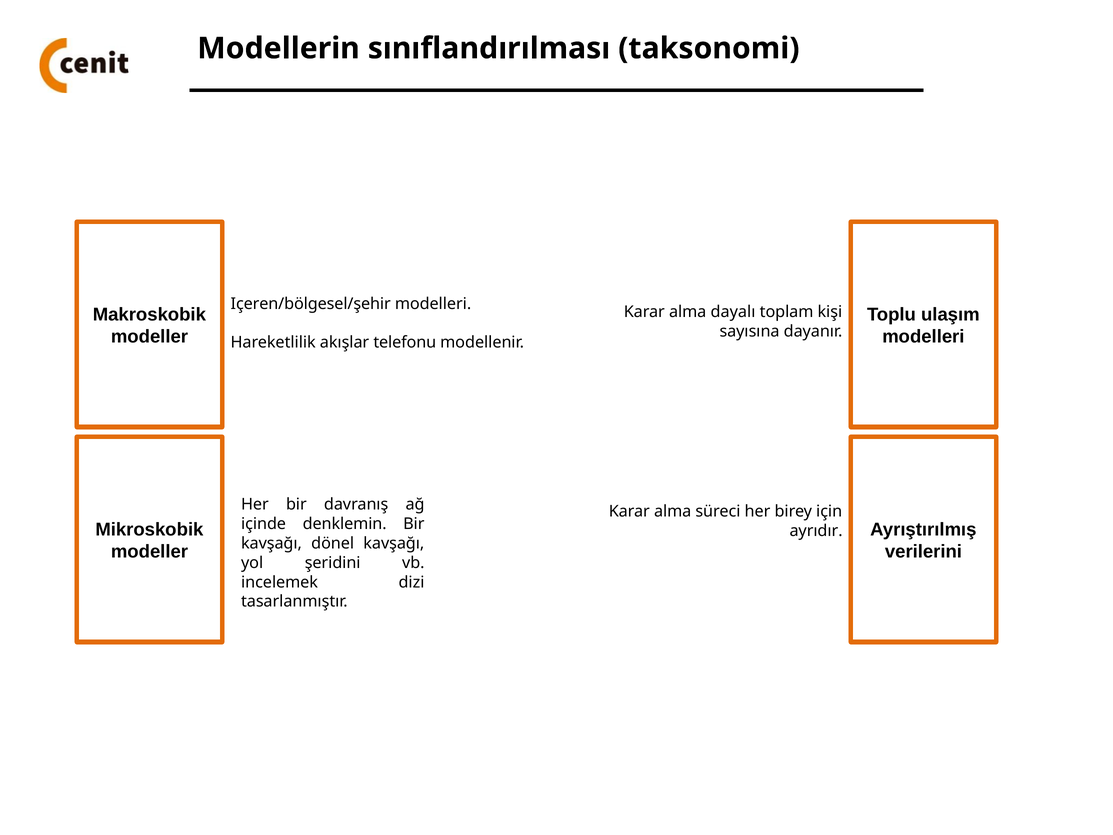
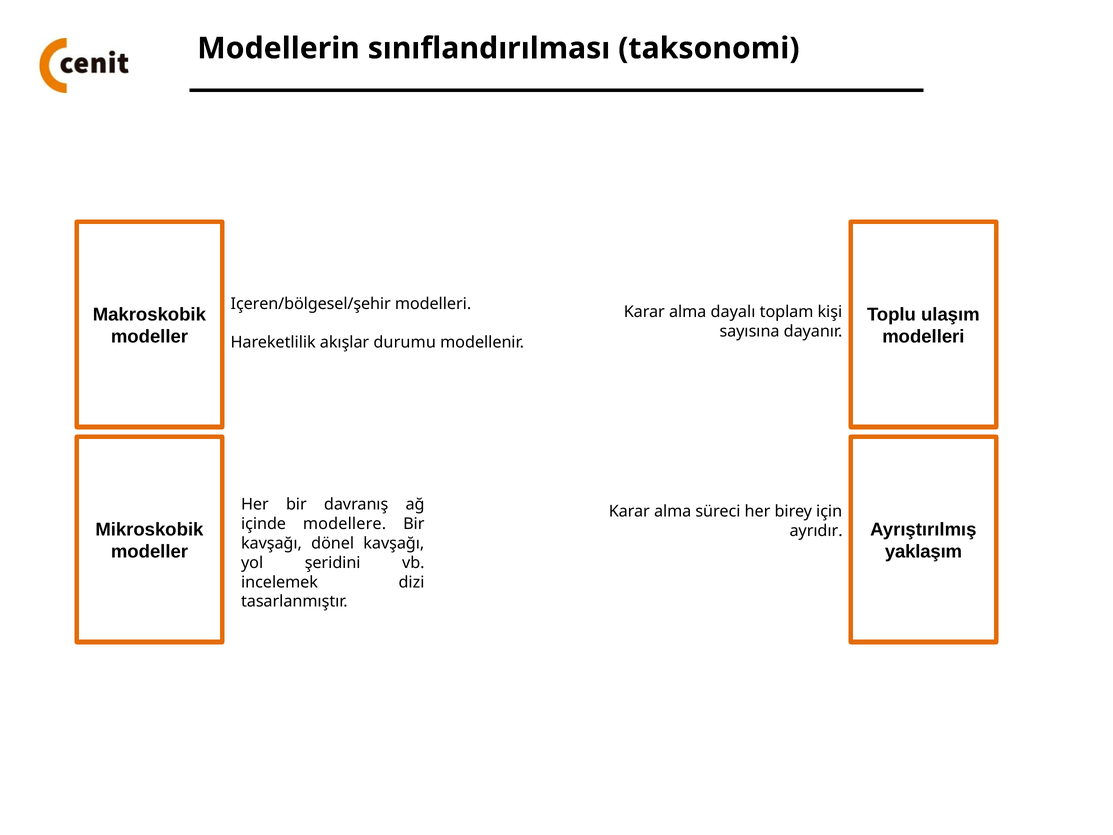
telefonu: telefonu -> durumu
denklemin: denklemin -> modellere
verilerini: verilerini -> yaklaşım
